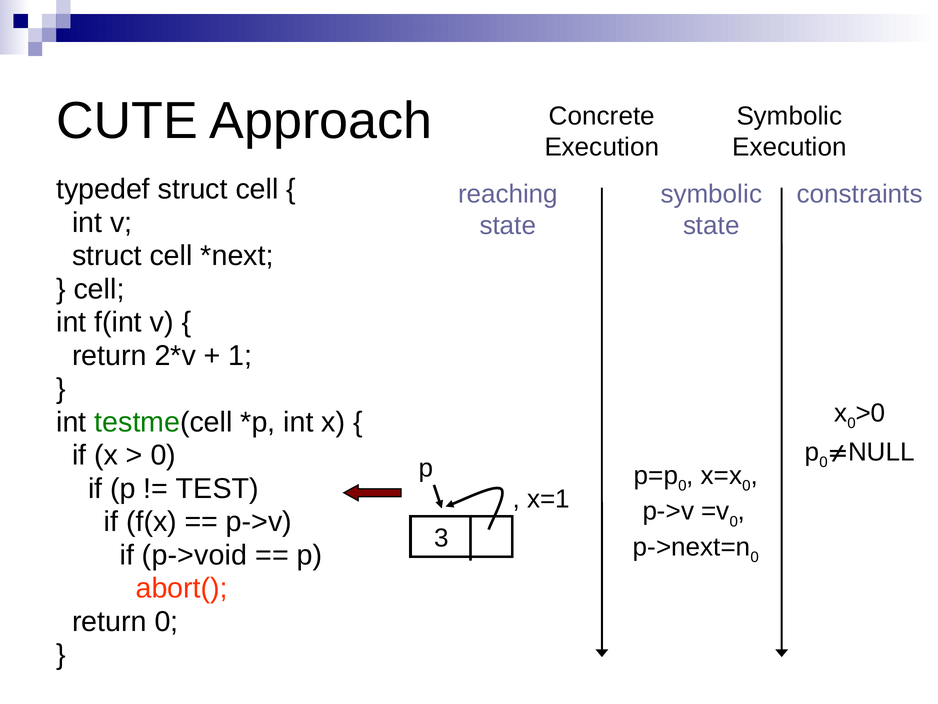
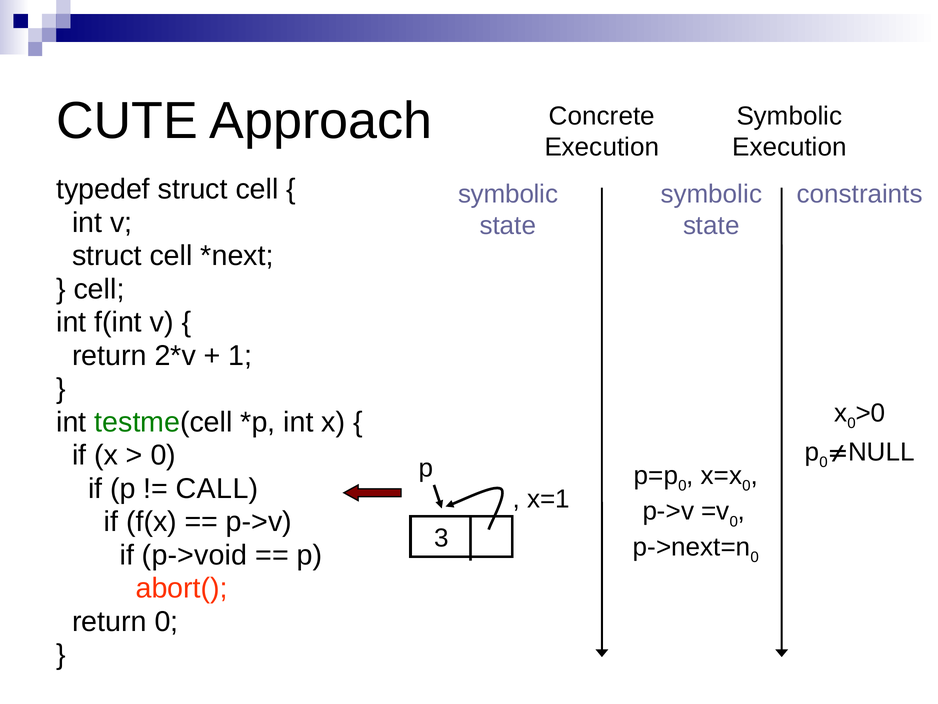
reaching at (508, 194): reaching -> symbolic
TEST: TEST -> CALL
